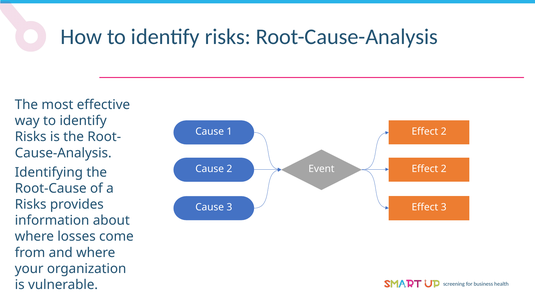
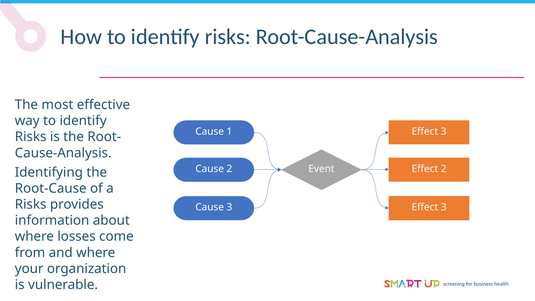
1 Effect 2: 2 -> 3
